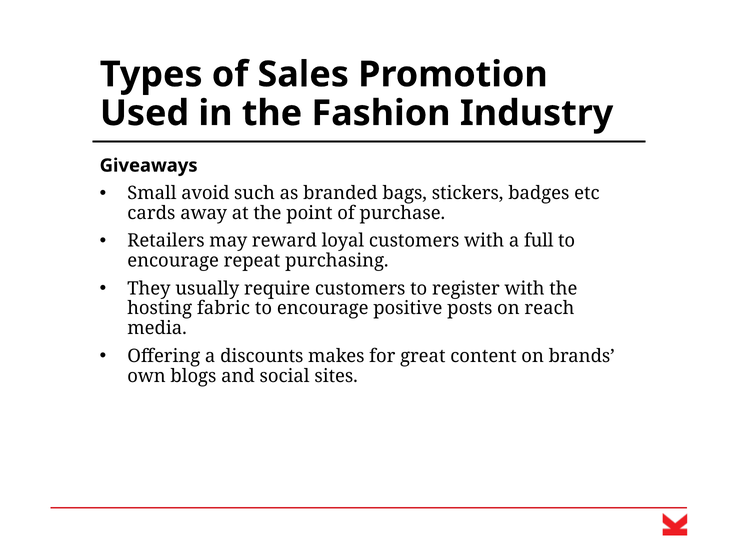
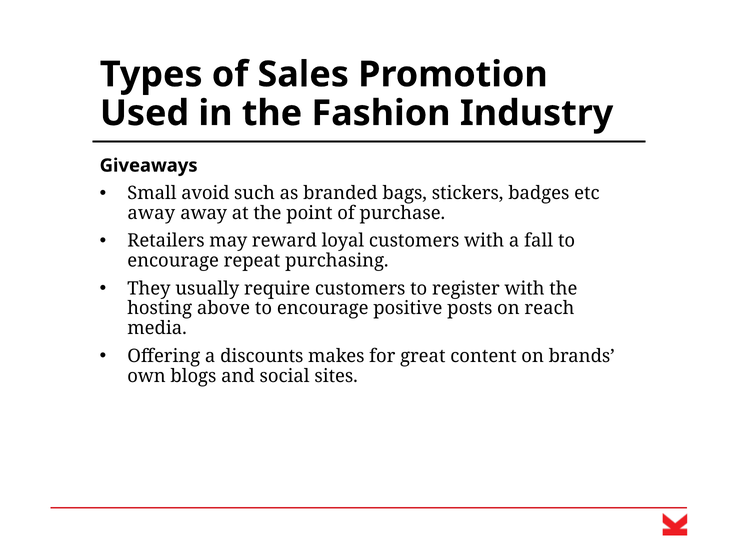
cards at (151, 213): cards -> away
full: full -> fall
fabric: fabric -> above
